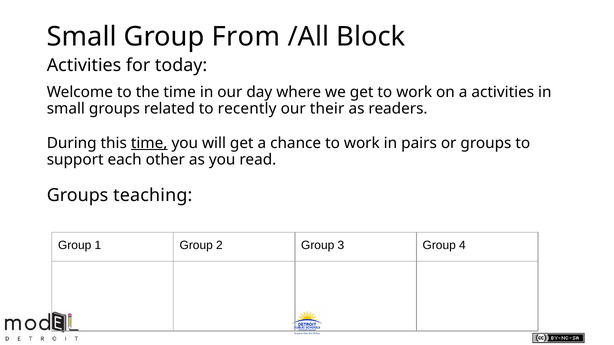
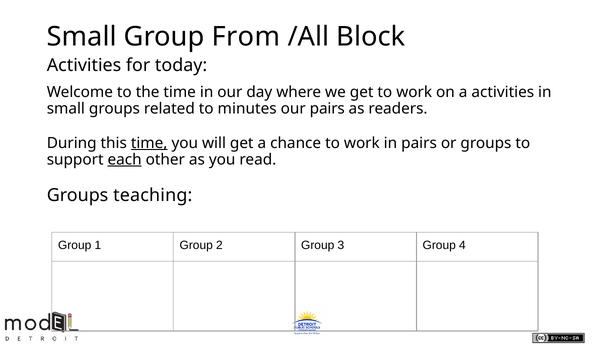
recently: recently -> minutes
our their: their -> pairs
each underline: none -> present
